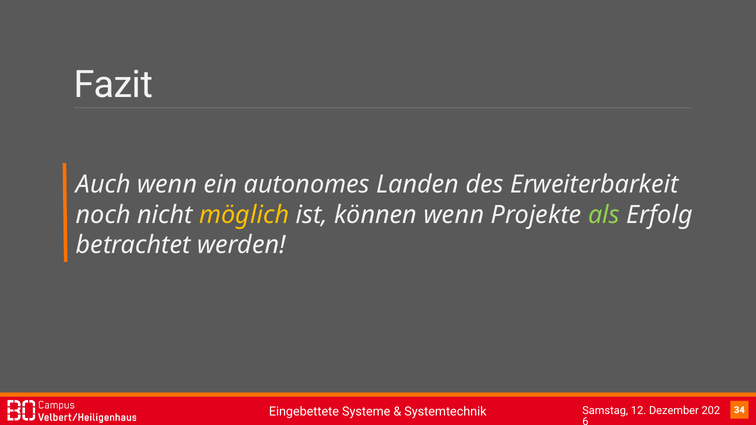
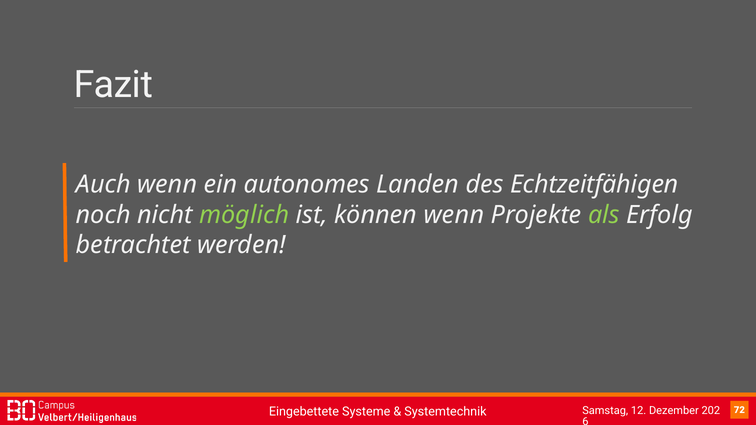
Erweiterbarkeit: Erweiterbarkeit -> Echtzeitfähigen
möglich colour: yellow -> light green
34: 34 -> 72
